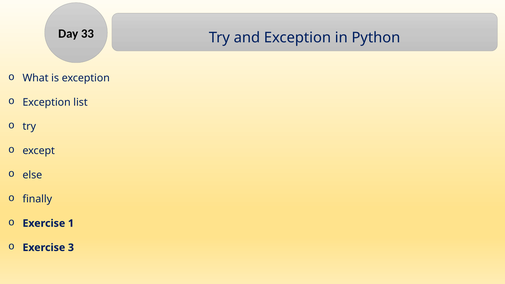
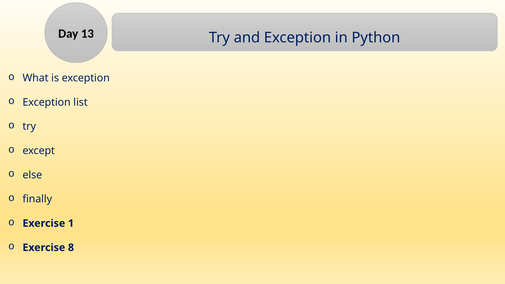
33: 33 -> 13
3: 3 -> 8
